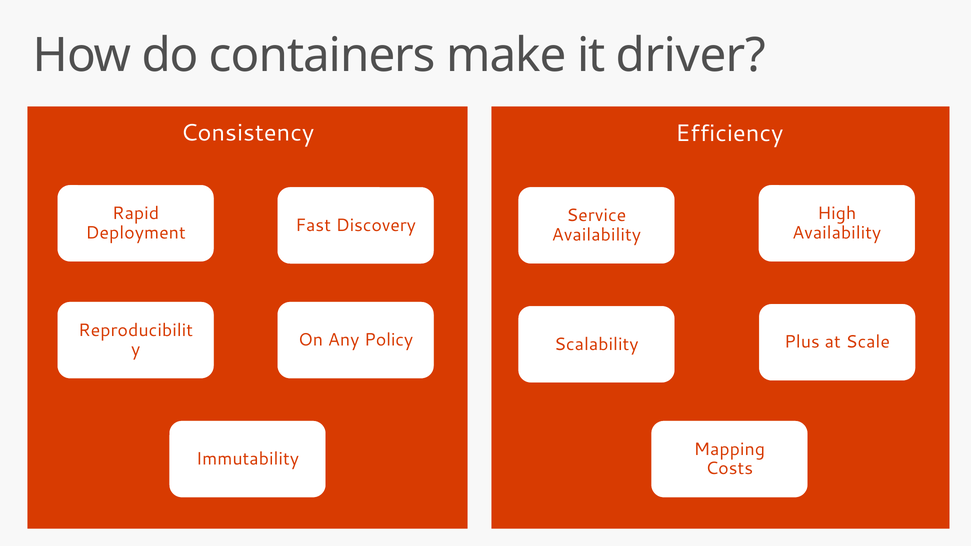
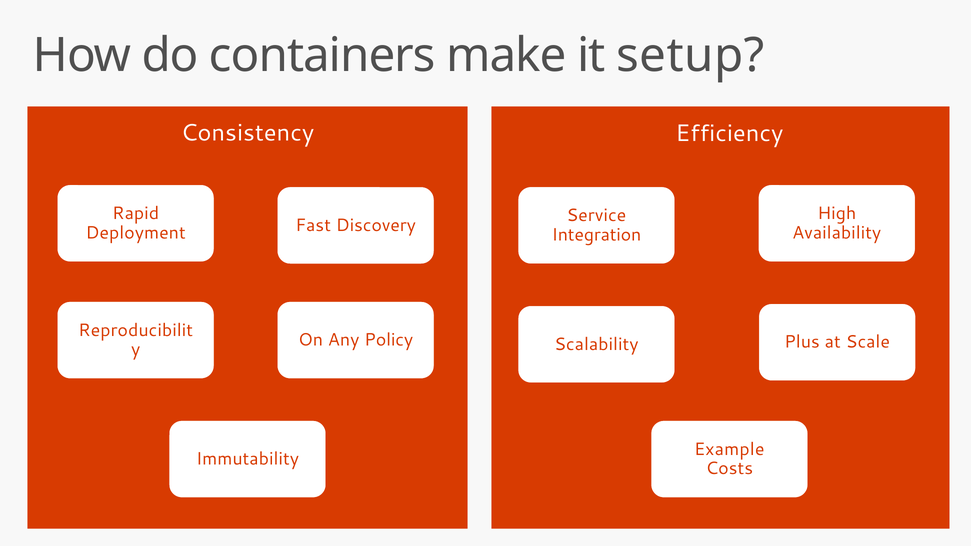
driver: driver -> setup
Availability at (596, 235): Availability -> Integration
Mapping: Mapping -> Example
